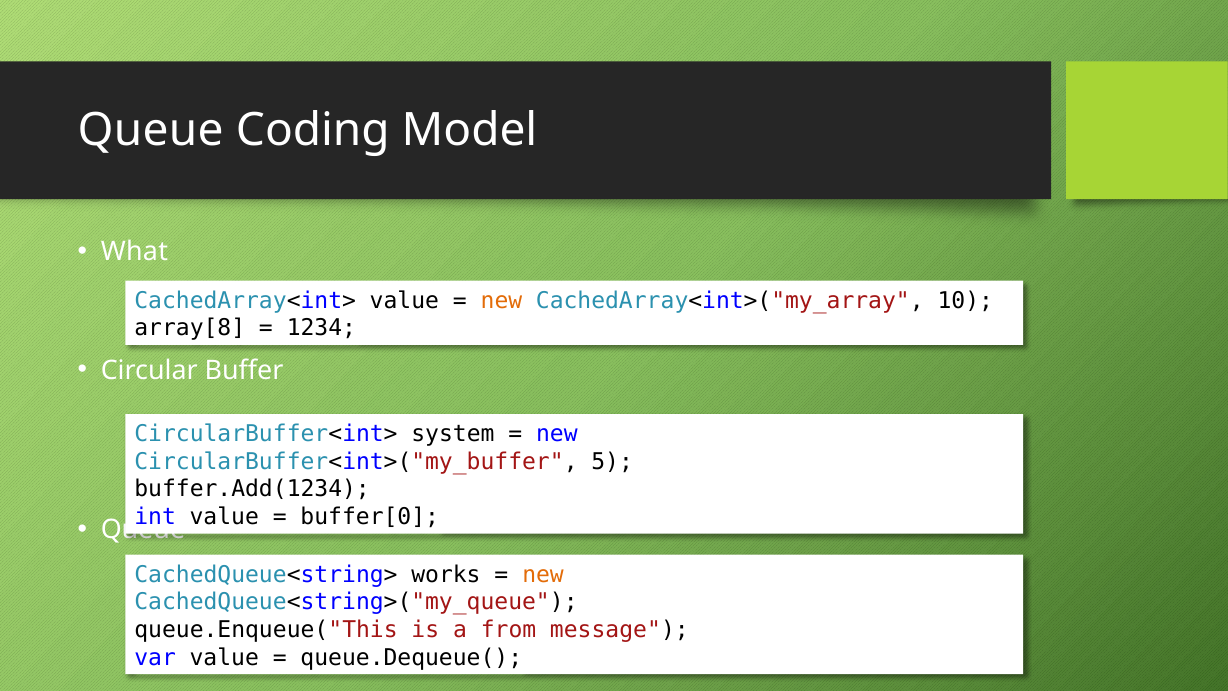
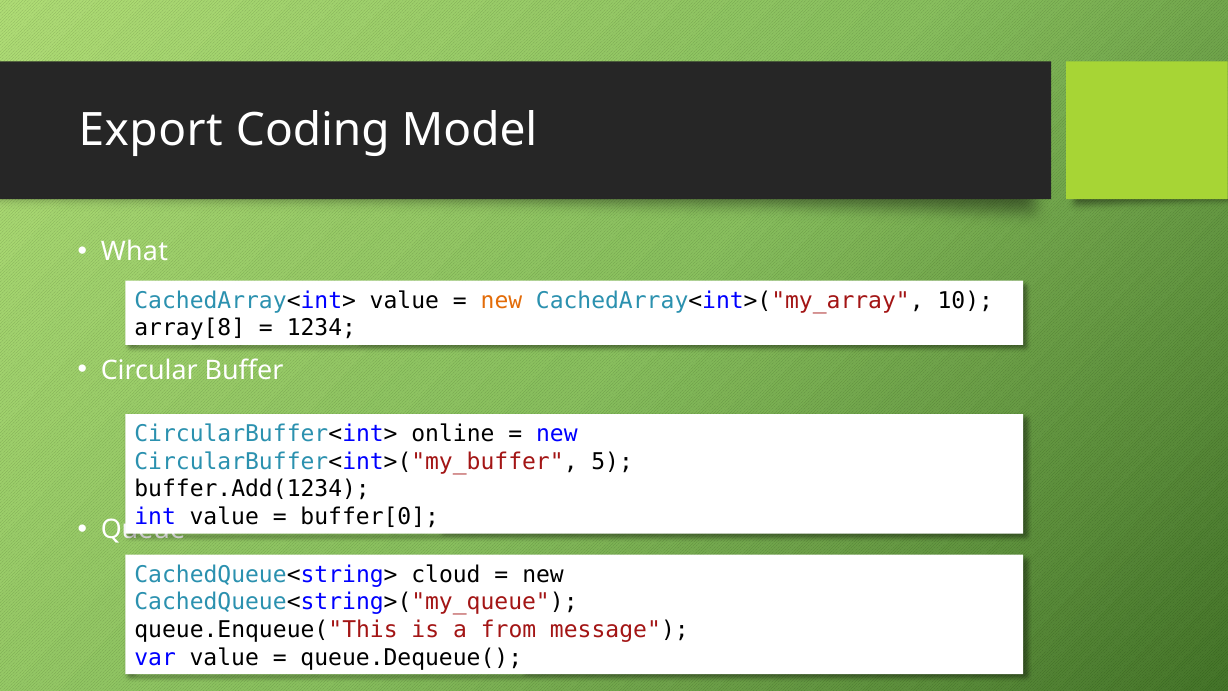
Queue at (151, 130): Queue -> Export
system: system -> online
works: works -> cloud
new at (543, 574) colour: orange -> black
